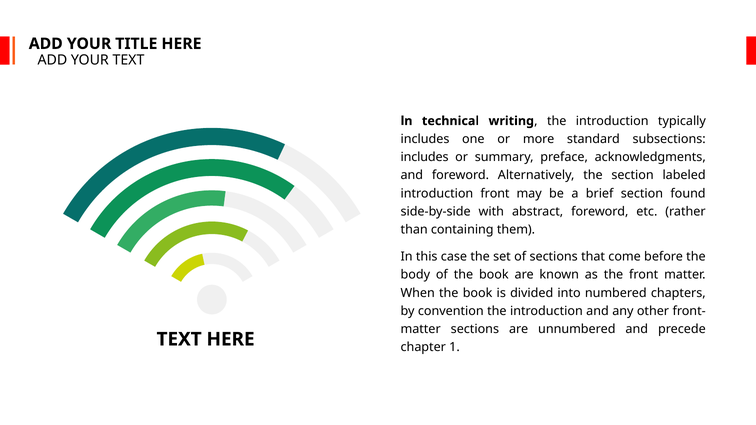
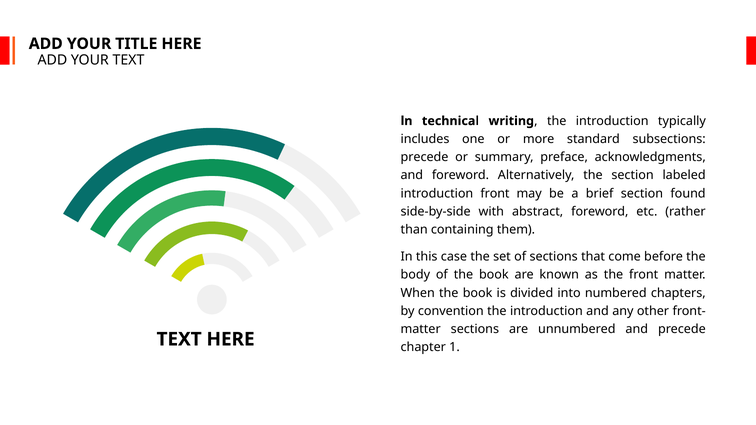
includes at (425, 157): includes -> precede
